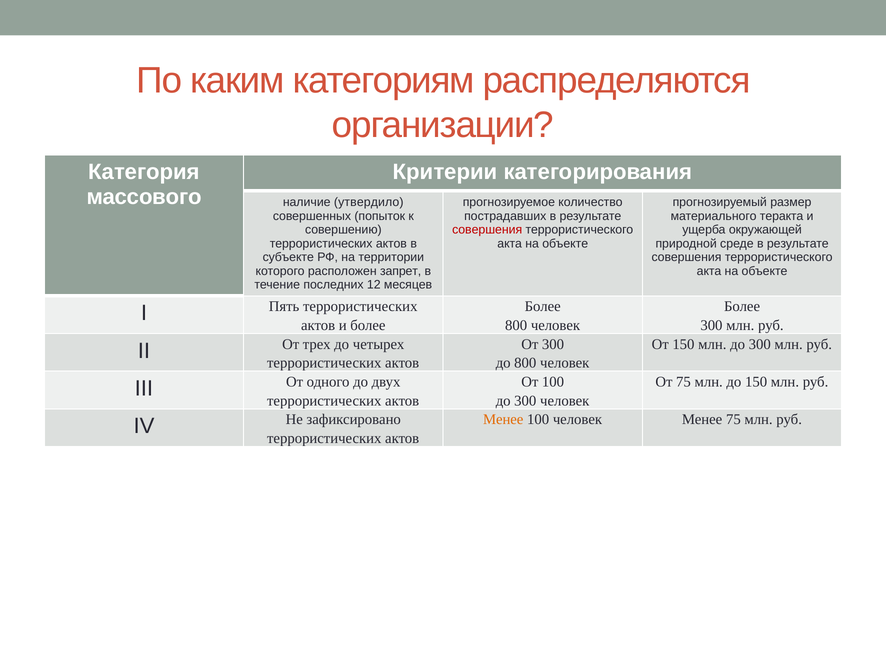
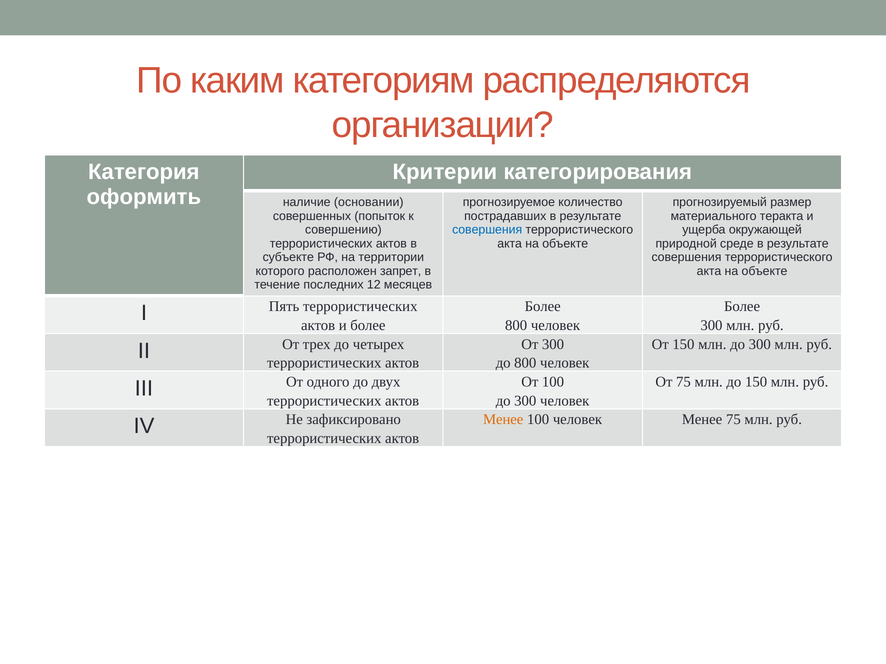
массового: массового -> оформить
утвердило: утвердило -> основании
совершения at (487, 230) colour: red -> blue
